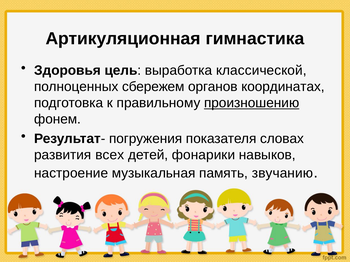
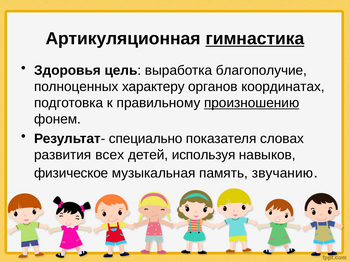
гимнастика underline: none -> present
классической: классической -> благополучие
сбережем: сбережем -> характеру
погружения: погружения -> специально
фонарики: фонарики -> используя
настроение: настроение -> физическое
